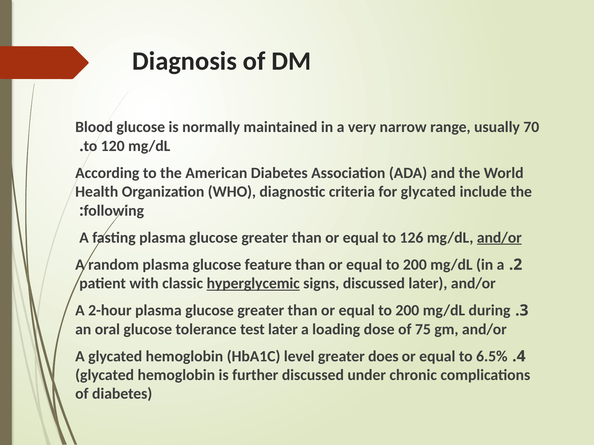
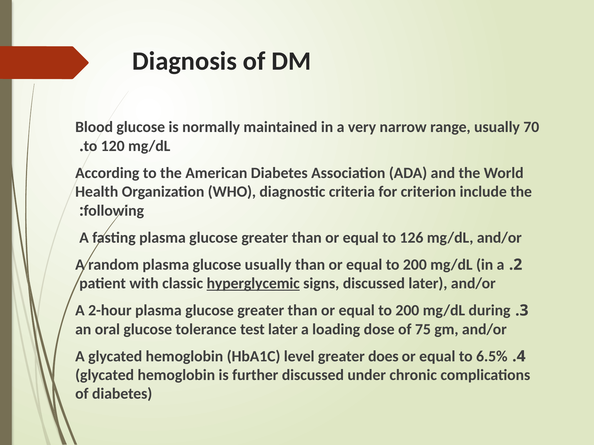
for glycated: glycated -> criterion
and/or at (499, 238) underline: present -> none
glucose feature: feature -> usually
